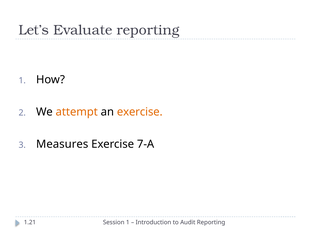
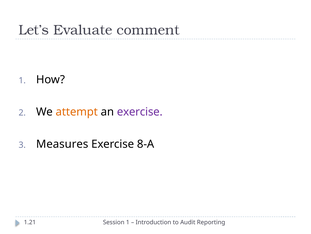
Evaluate reporting: reporting -> comment
exercise at (140, 112) colour: orange -> purple
7-A: 7-A -> 8-A
